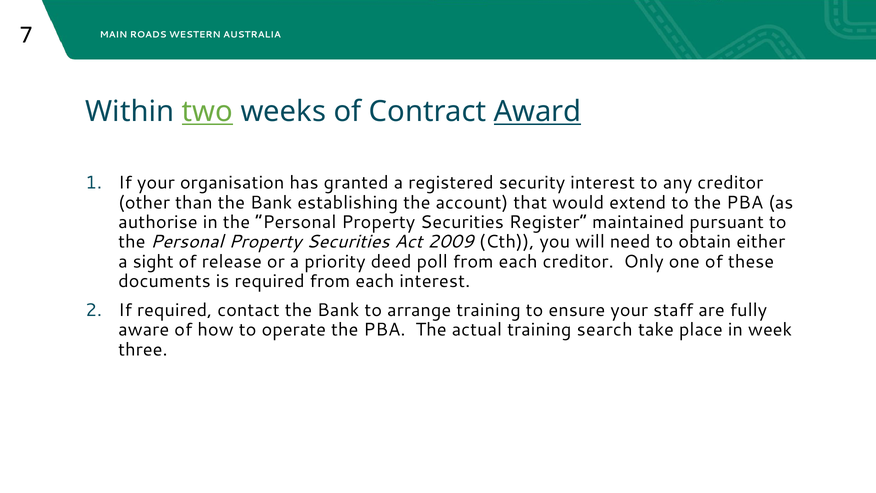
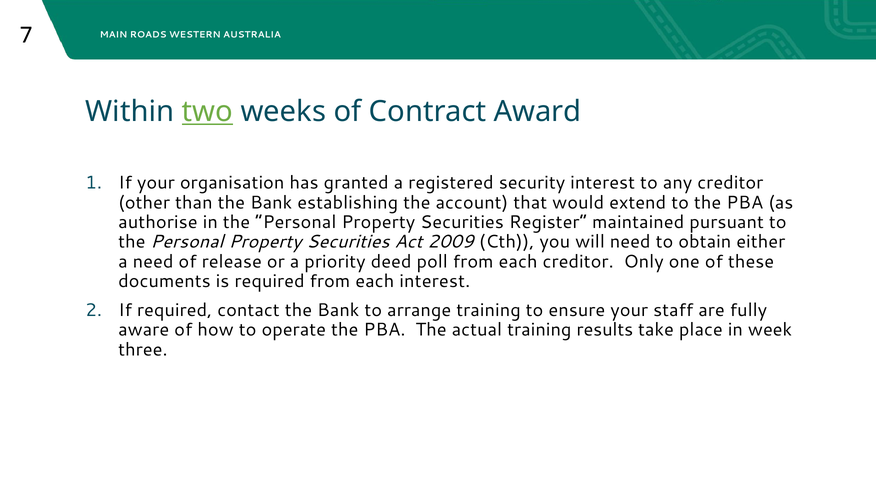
Award underline: present -> none
a sight: sight -> need
search: search -> results
